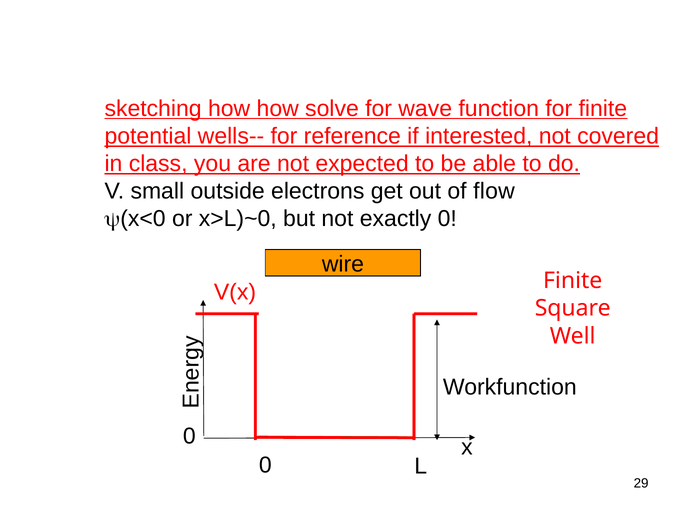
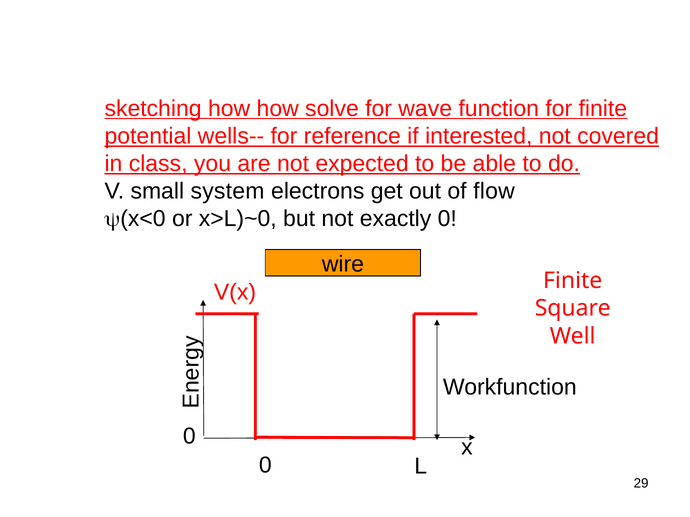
outside: outside -> system
